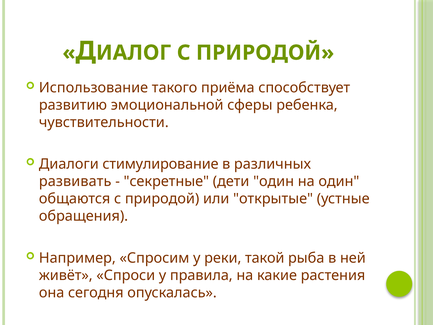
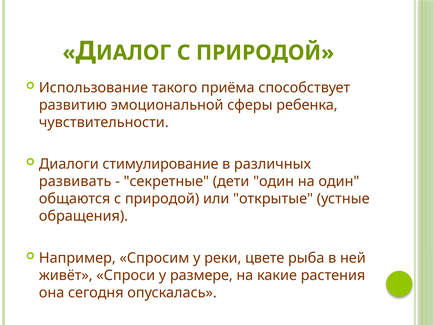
такой: такой -> цвете
правила: правила -> размере
